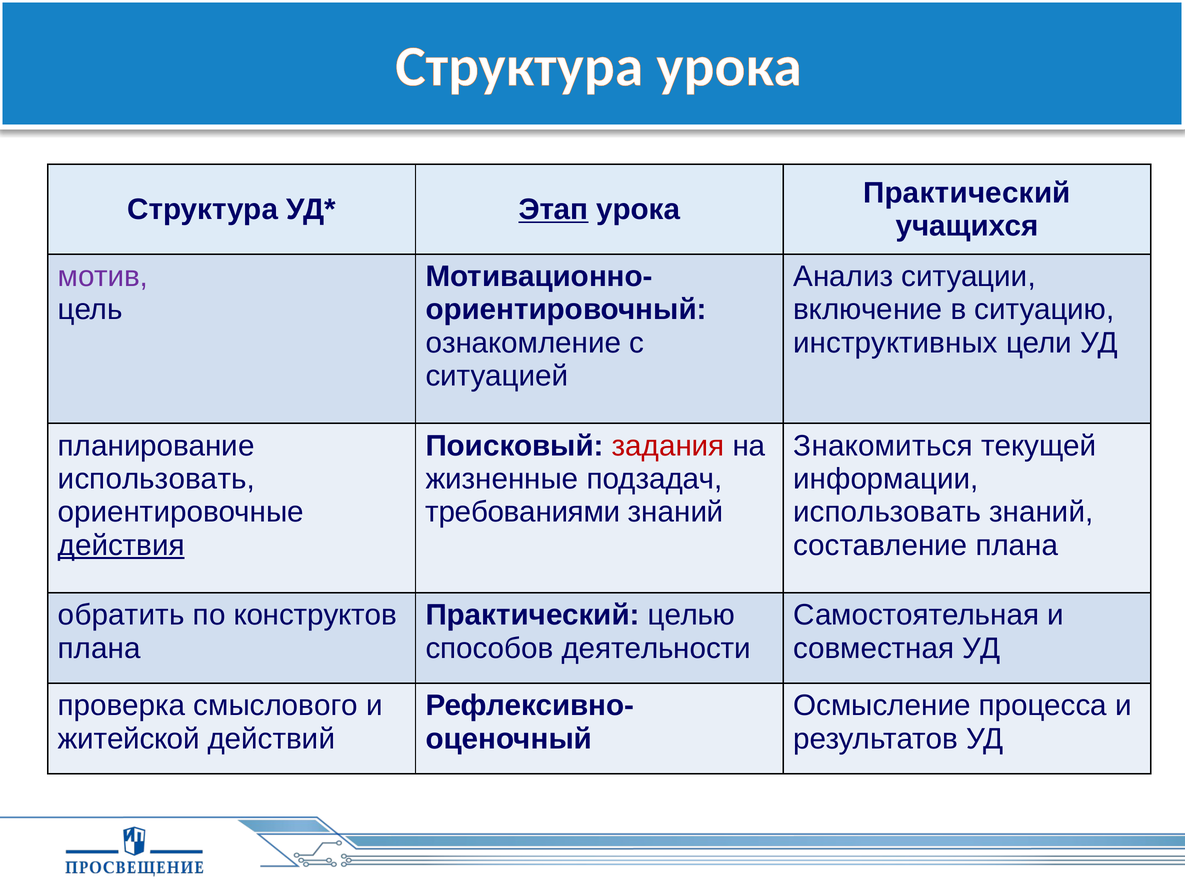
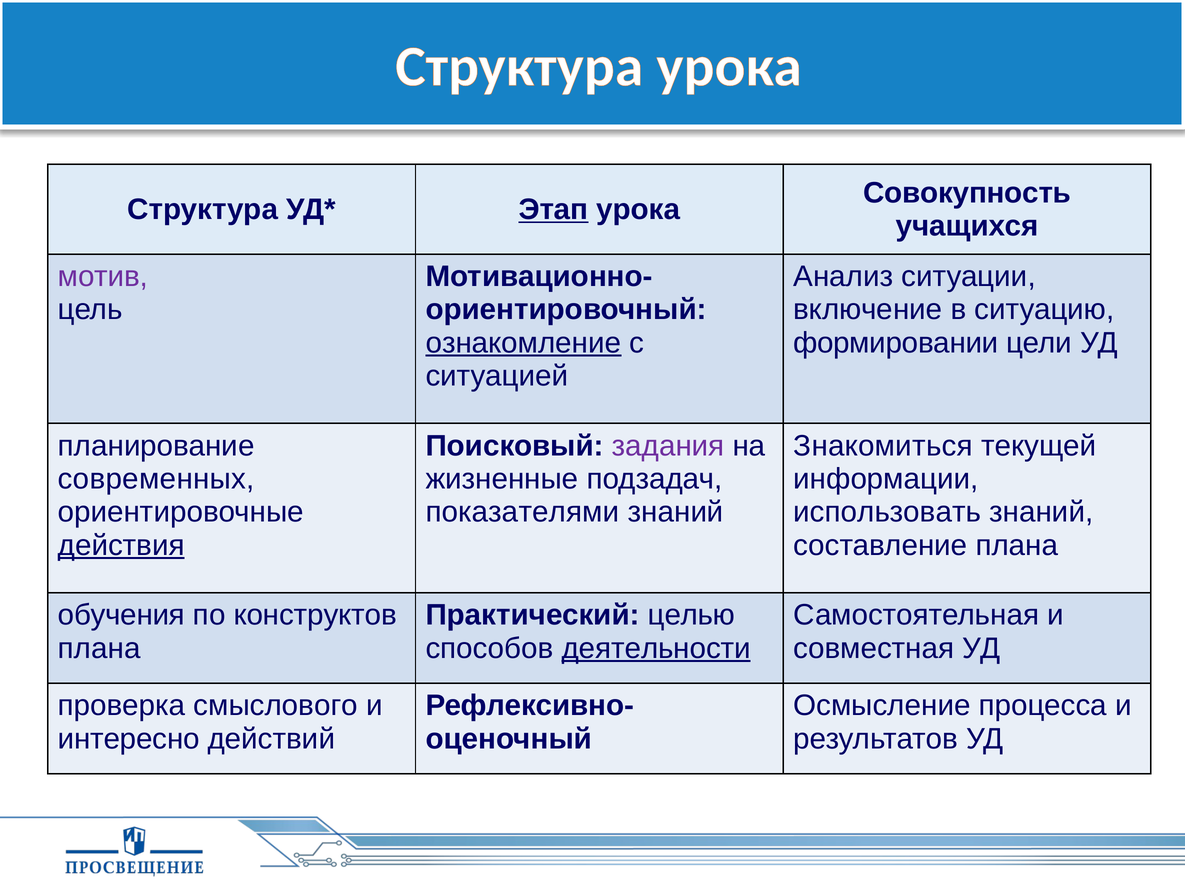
Практический at (967, 193): Практический -> Совокупность
ознакомление underline: none -> present
инструктивных: инструктивных -> формировании
задания colour: red -> purple
использовать at (156, 479): использовать -> современных
требованиями: требованиями -> показателями
обратить: обратить -> обучения
деятельности underline: none -> present
житейской: житейской -> интересно
